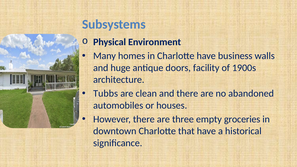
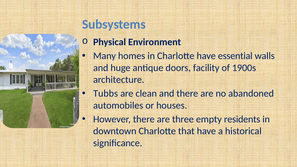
business: business -> essential
groceries: groceries -> residents
